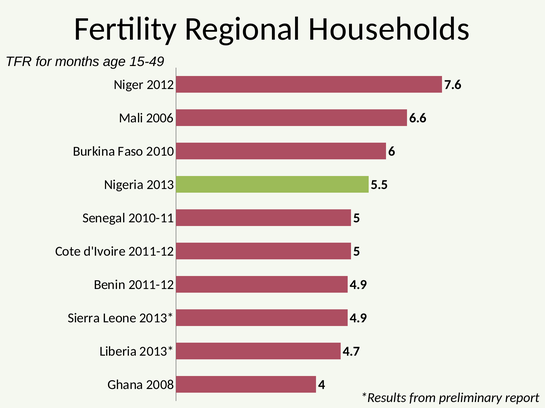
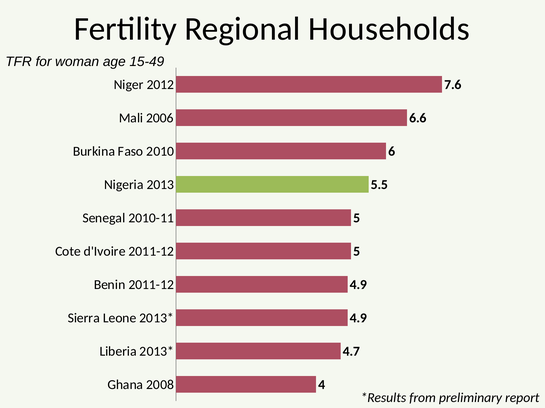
months: months -> woman
